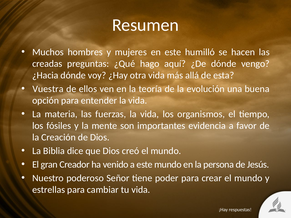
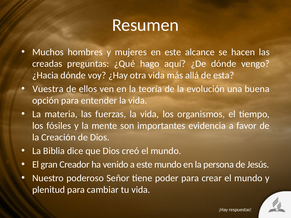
humilló: humilló -> alcance
estrellas: estrellas -> plenitud
